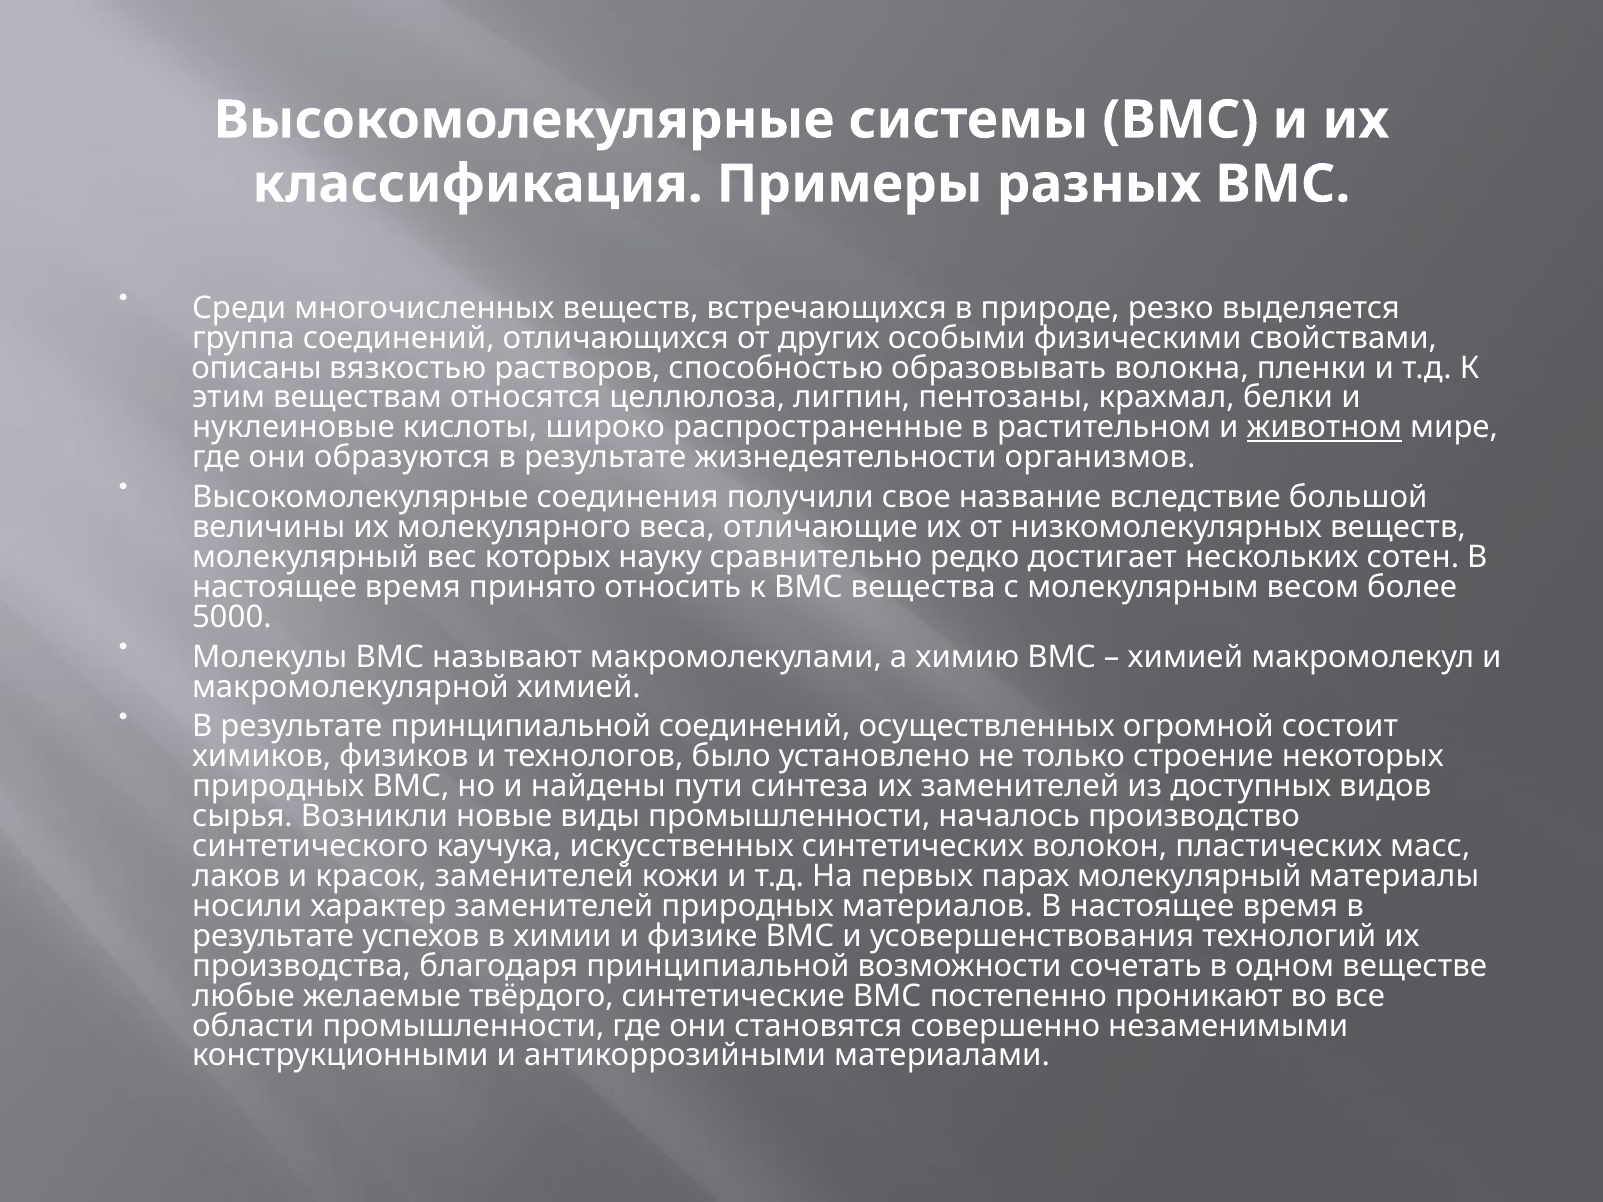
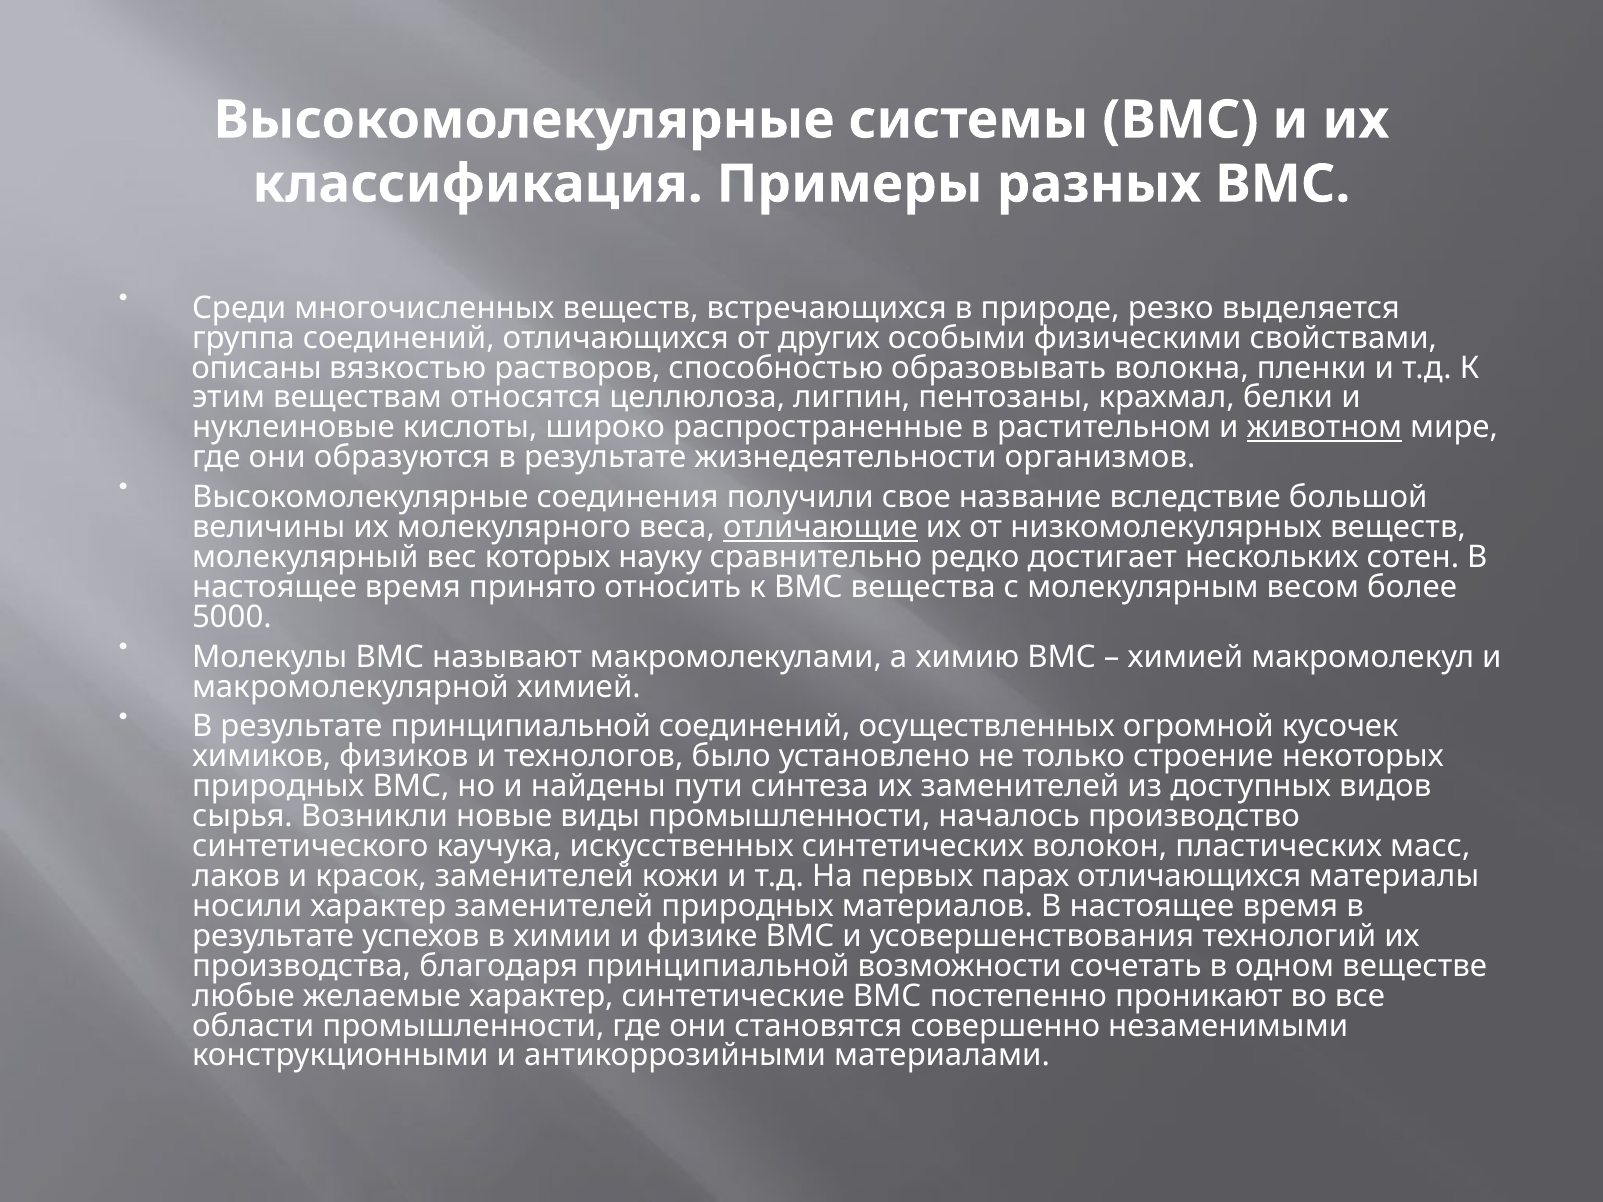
отличающие underline: none -> present
состоит: состоит -> кусочек
парах молекулярный: молекулярный -> отличающихся
желаемые твёрдого: твёрдого -> характер
